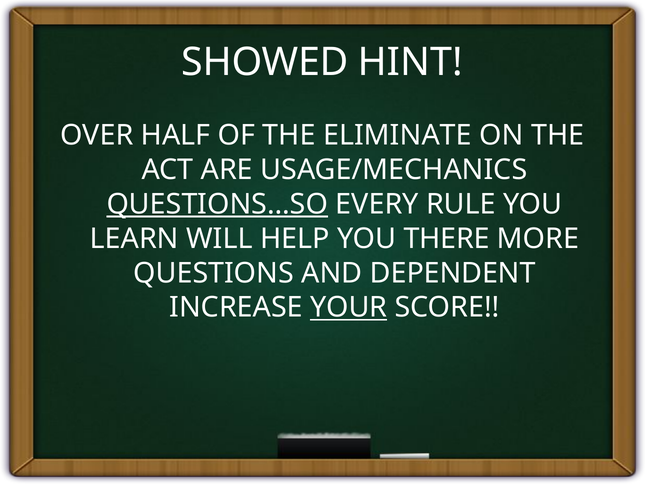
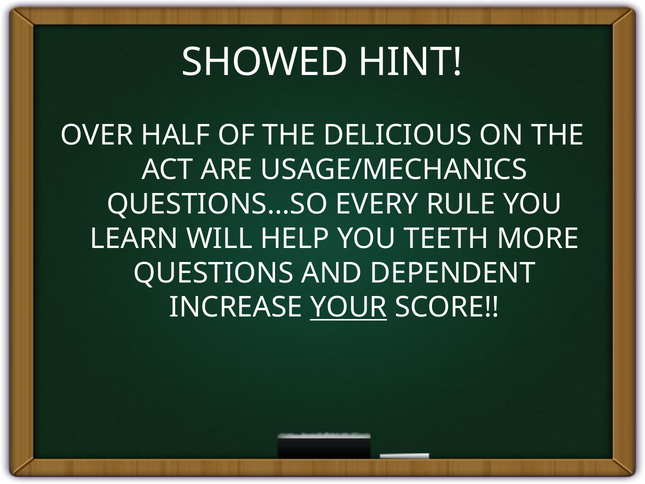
ELIMINATE: ELIMINATE -> DELICIOUS
QUESTIONS…SO underline: present -> none
THERE: THERE -> TEETH
